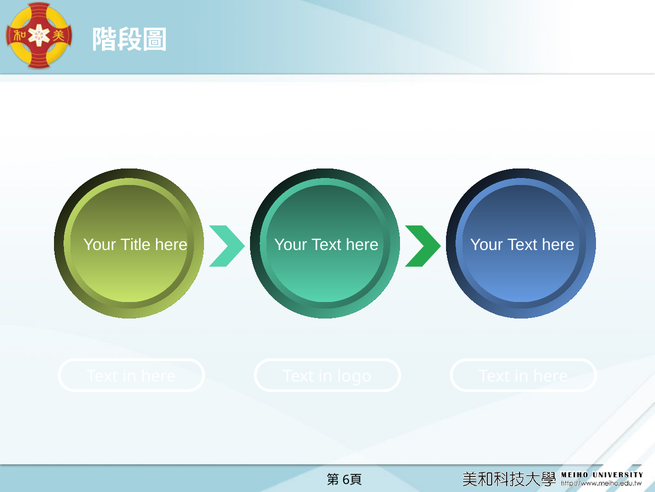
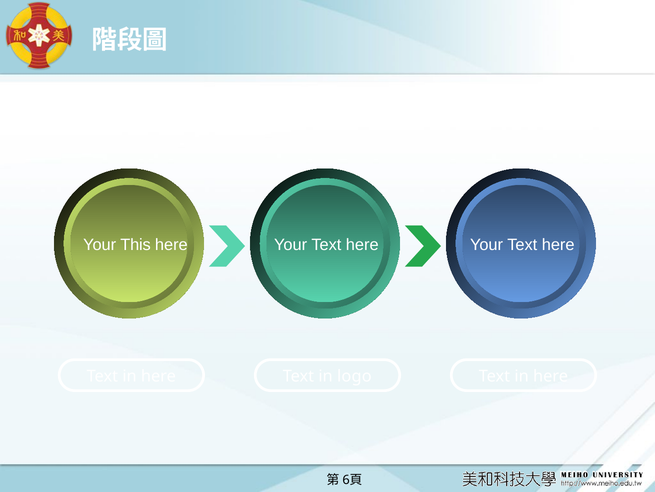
Title: Title -> This
